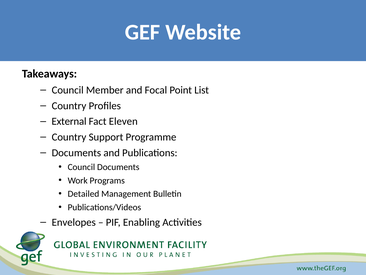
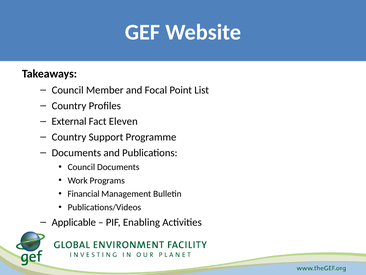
Detailed: Detailed -> Financial
Envelopes: Envelopes -> Applicable
